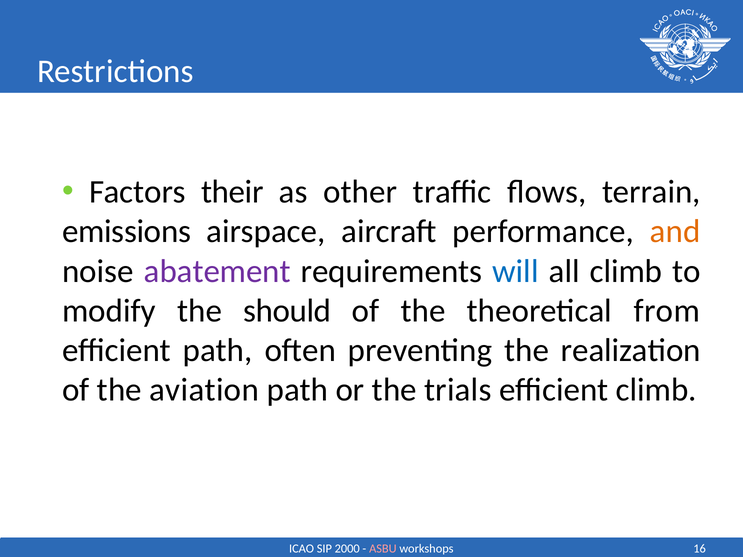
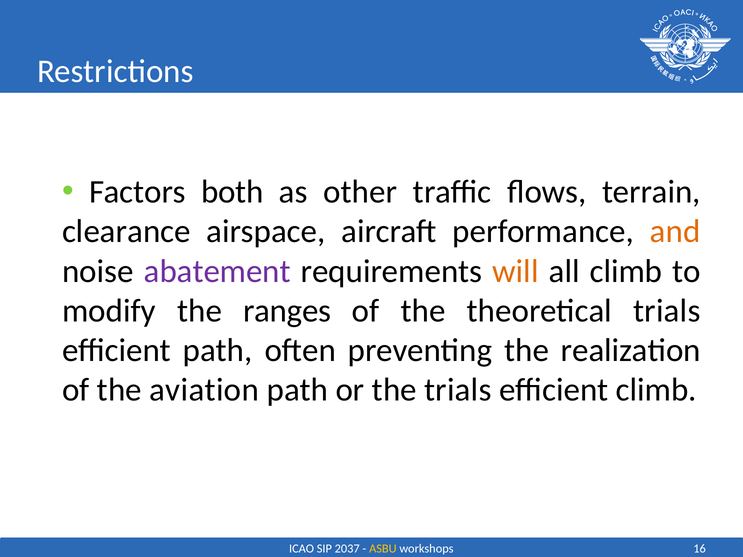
their: their -> both
emissions: emissions -> clearance
will colour: blue -> orange
should: should -> ranges
theoretical from: from -> trials
2000: 2000 -> 2037
ASBU colour: pink -> yellow
